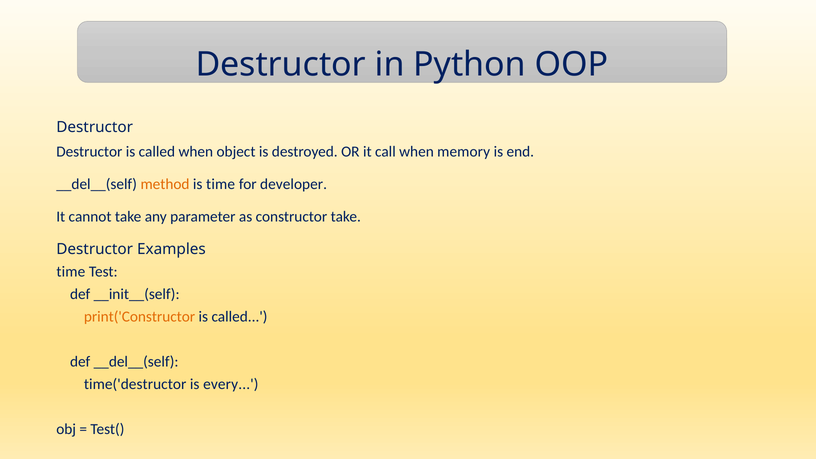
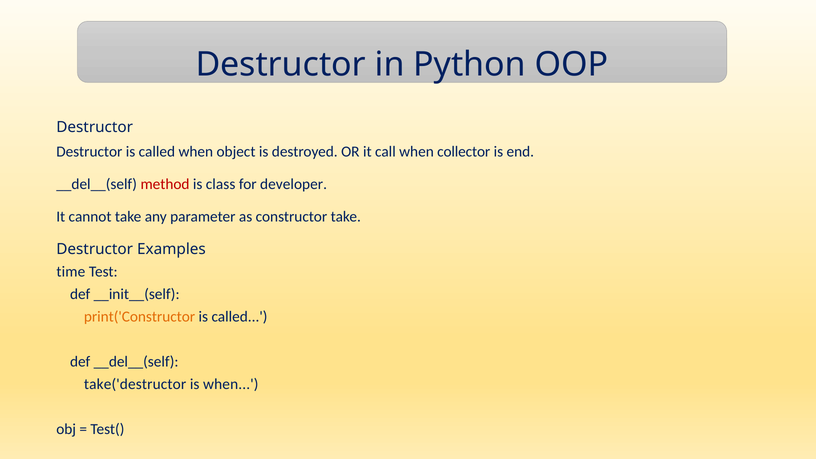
memory: memory -> collector
method colour: orange -> red
is time: time -> class
time('destructor: time('destructor -> take('destructor
is every: every -> when
